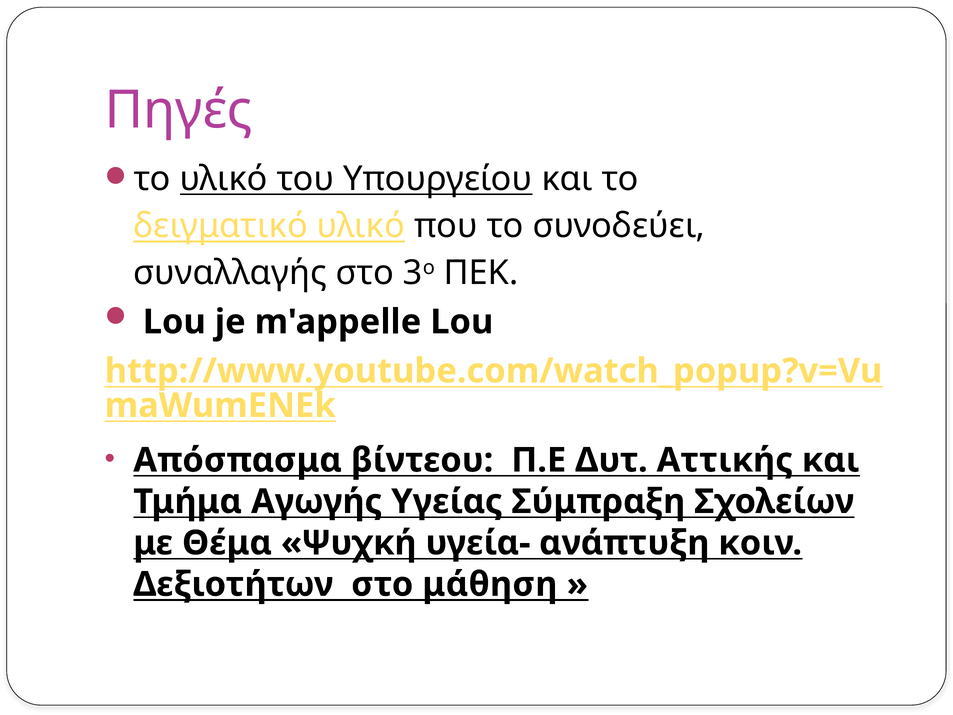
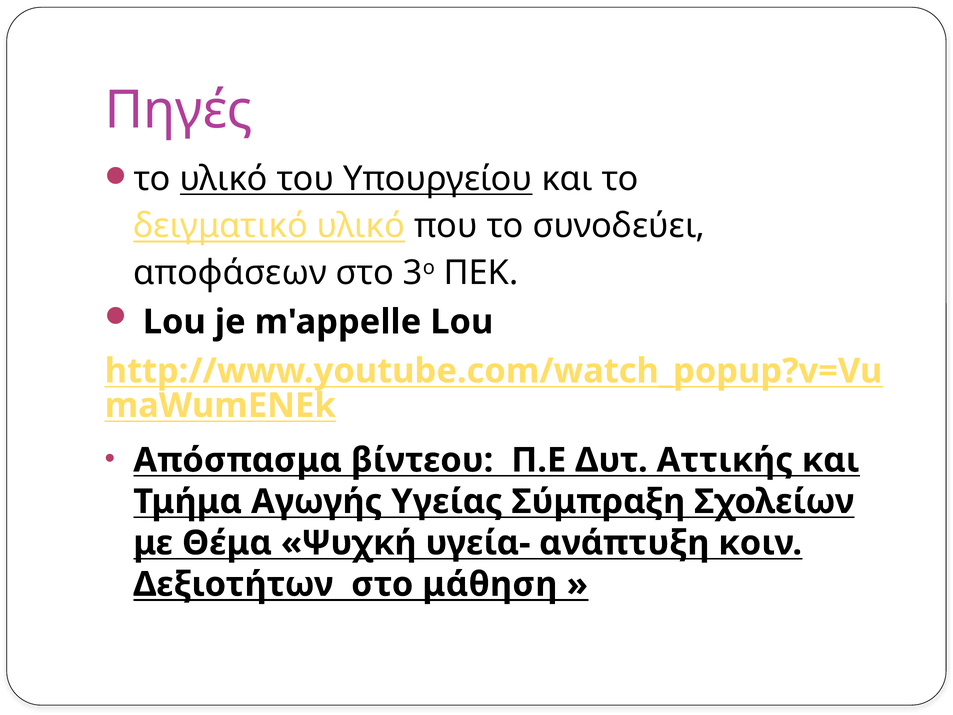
συναλλαγής: συναλλαγής -> αποφάσεων
